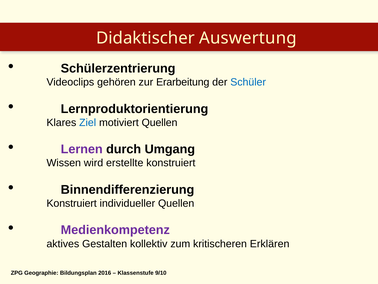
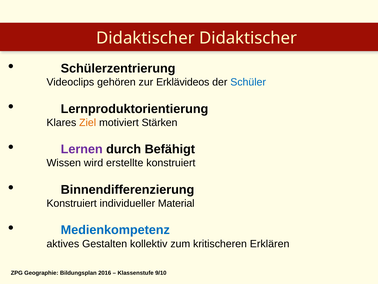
Didaktischer Auswertung: Auswertung -> Didaktischer
Erarbeitung: Erarbeitung -> Erklävideos
Ziel colour: blue -> orange
motiviert Quellen: Quellen -> Stärken
Umgang: Umgang -> Befähigt
individueller Quellen: Quellen -> Material
Medienkompetenz colour: purple -> blue
